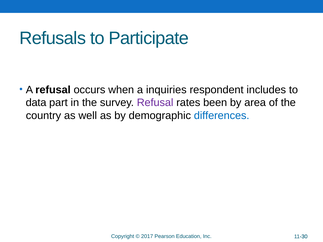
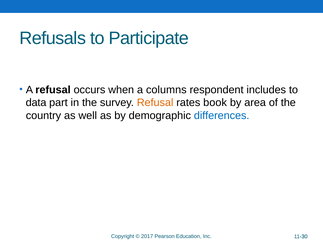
inquiries: inquiries -> columns
Refusal at (155, 103) colour: purple -> orange
been: been -> book
